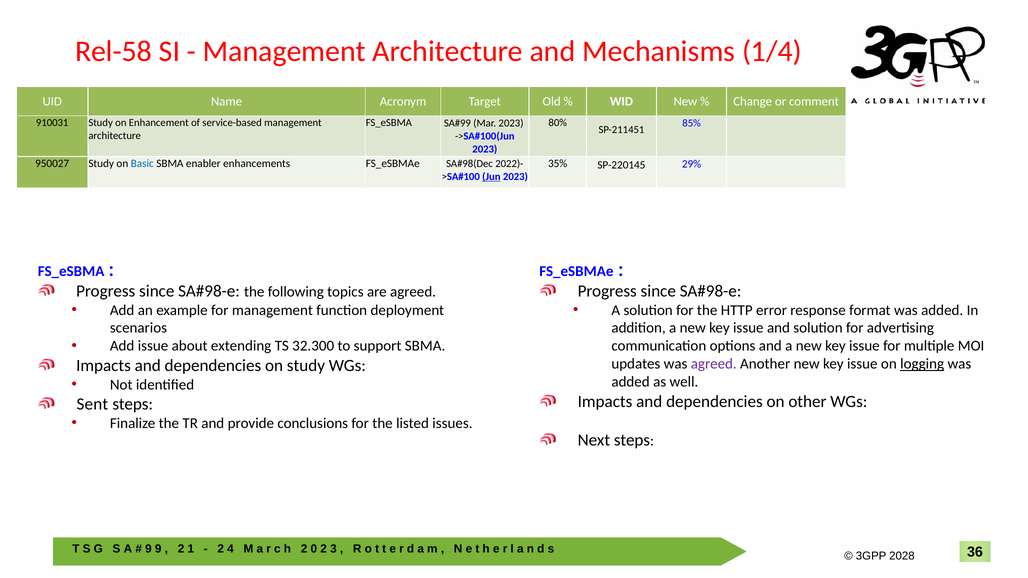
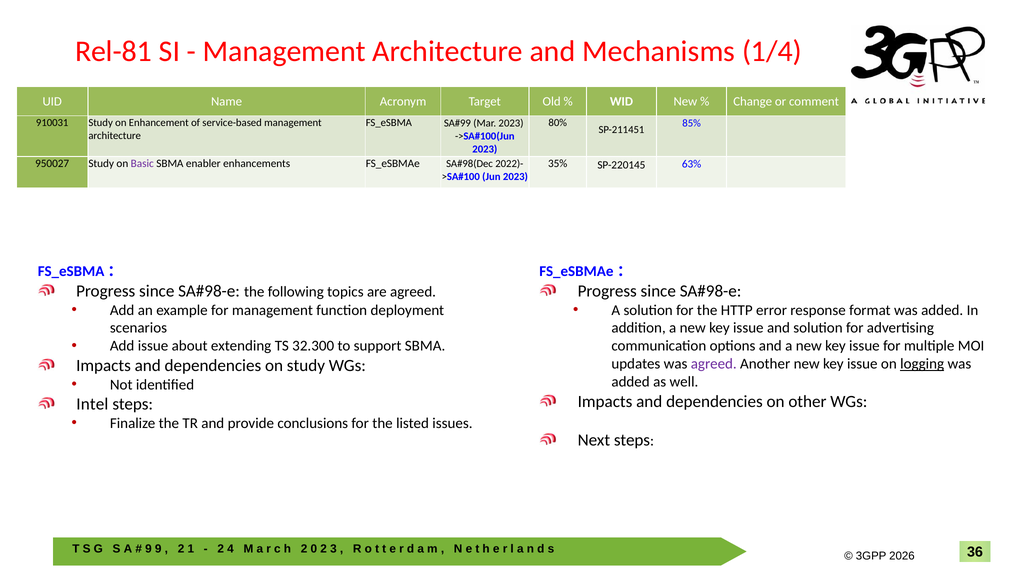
Rel-58: Rel-58 -> Rel-81
Basic colour: blue -> purple
29%: 29% -> 63%
Jun underline: present -> none
Sent: Sent -> Intel
2028: 2028 -> 2026
